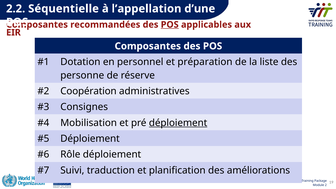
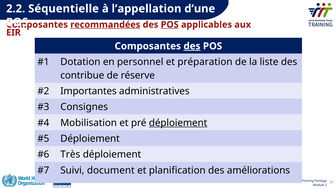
recommandées underline: none -> present
des at (192, 46) underline: none -> present
personne: personne -> contribue
Coopération: Coopération -> Importantes
Rôle: Rôle -> Très
traduction: traduction -> document
